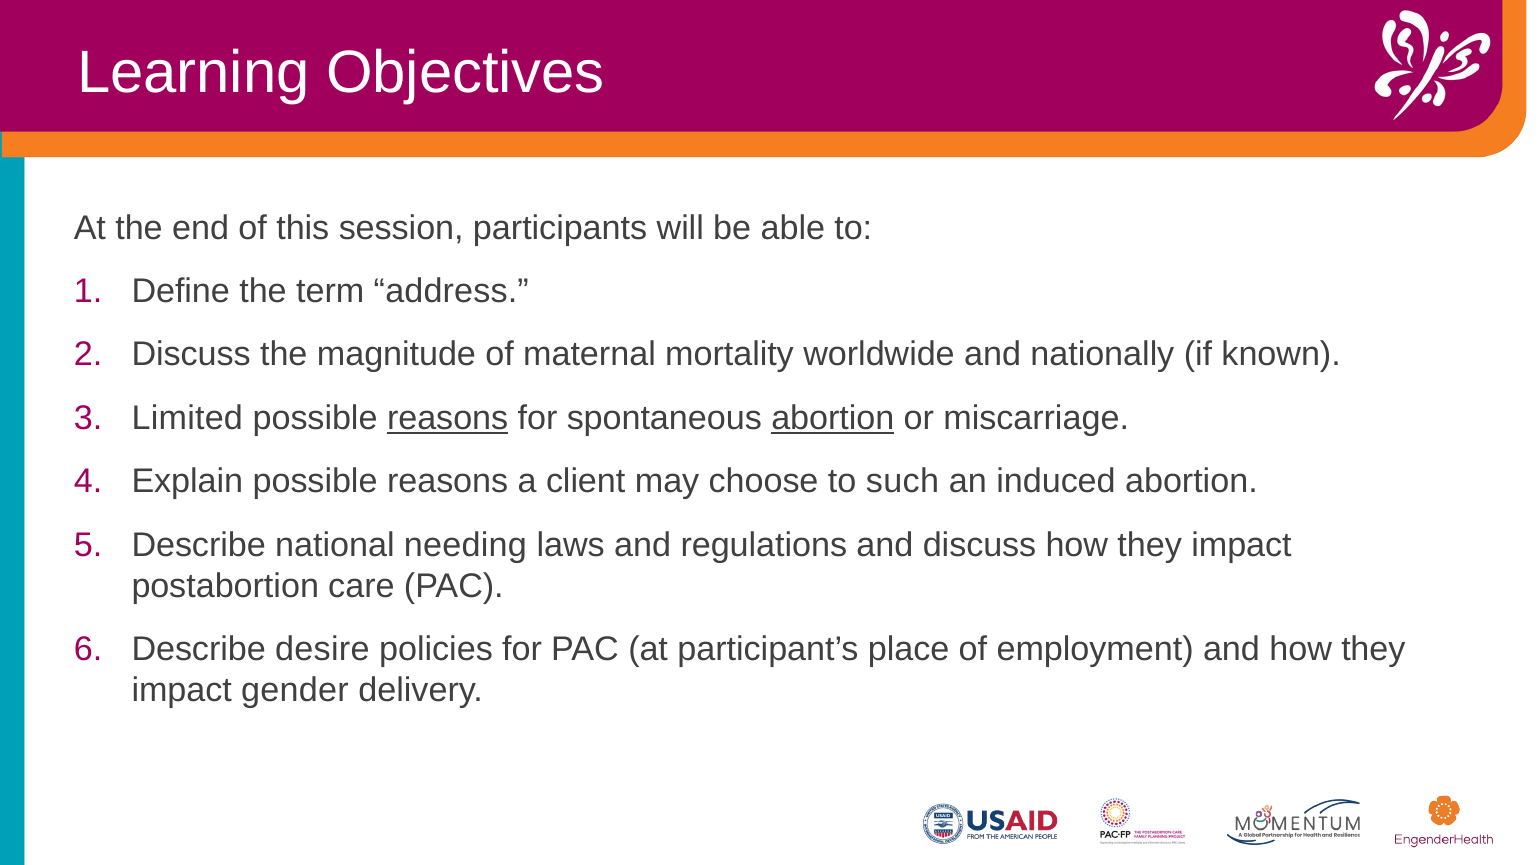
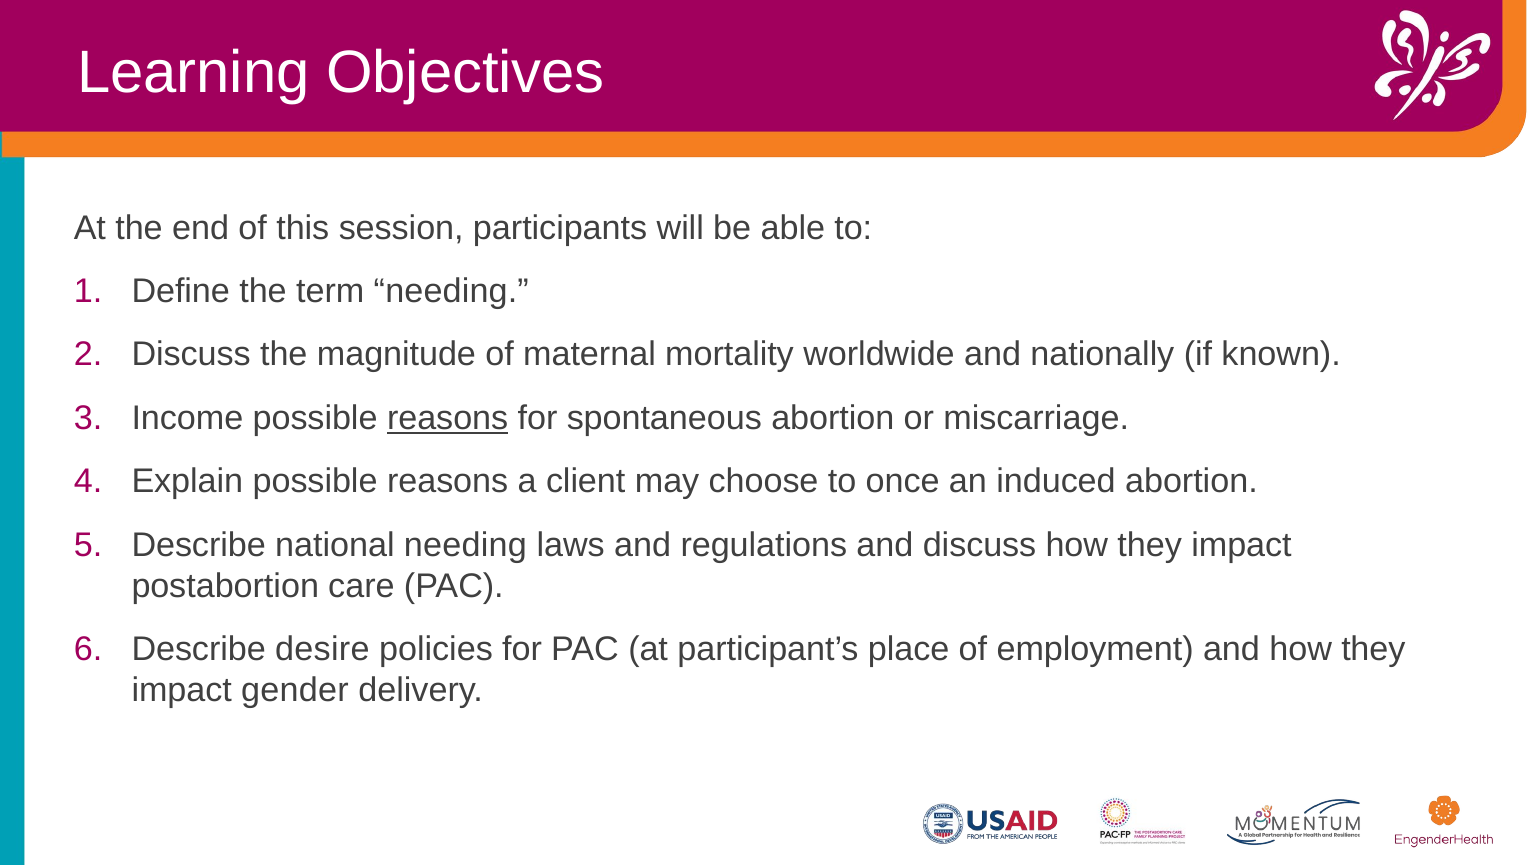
term address: address -> needing
Limited: Limited -> Income
abortion at (833, 418) underline: present -> none
such: such -> once
